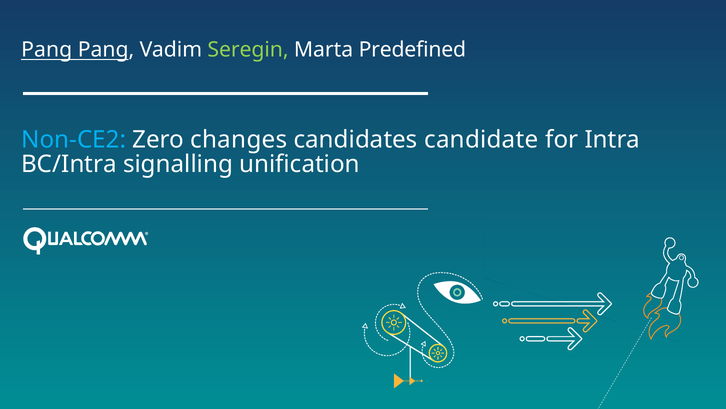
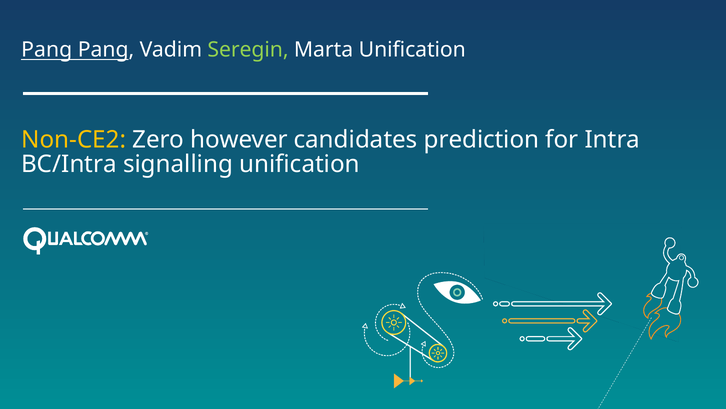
Marta Predefined: Predefined -> Unification
Non-CE2 colour: light blue -> yellow
changes: changes -> however
candidate: candidate -> prediction
